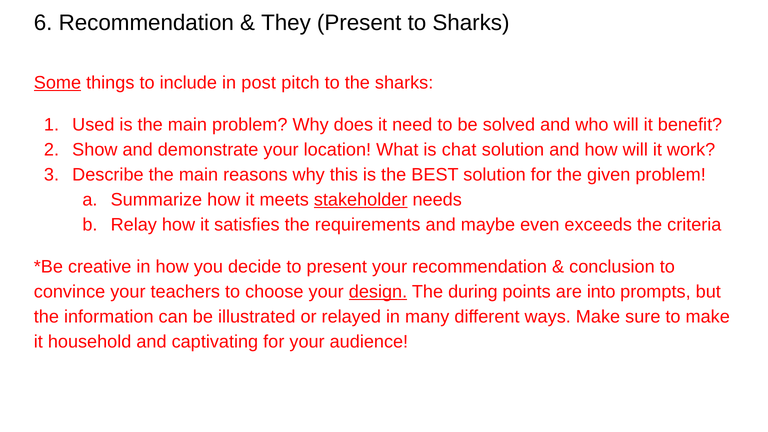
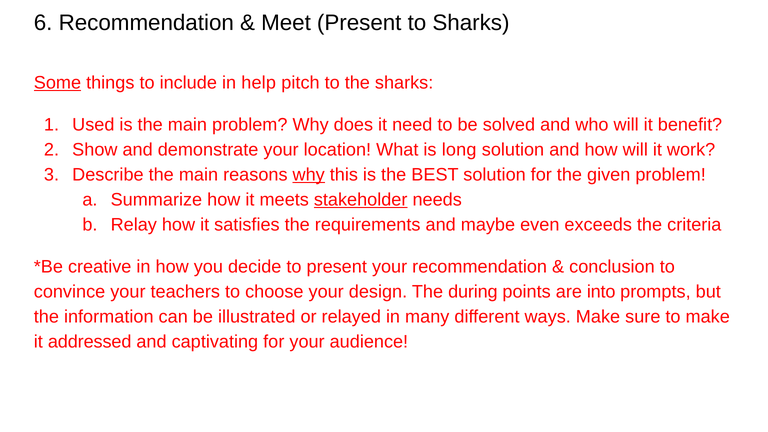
They: They -> Meet
post: post -> help
chat: chat -> long
why at (309, 175) underline: none -> present
design underline: present -> none
household: household -> addressed
